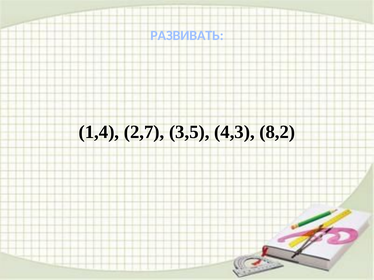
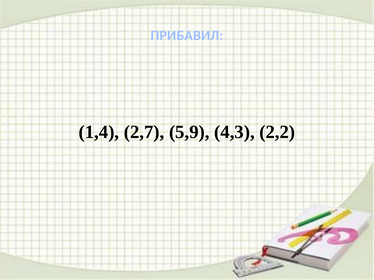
РАЗВИВАТЬ: РАЗВИВАТЬ -> ПРИБАВИЛ
3,5: 3,5 -> 5,9
8,2: 8,2 -> 2,2
